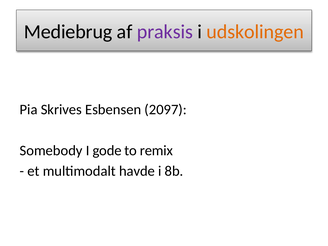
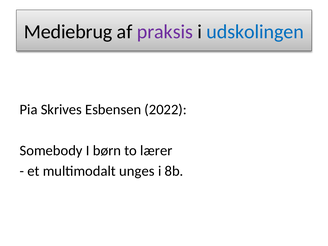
udskolingen colour: orange -> blue
2097: 2097 -> 2022
gode: gode -> børn
remix: remix -> lærer
havde: havde -> unges
